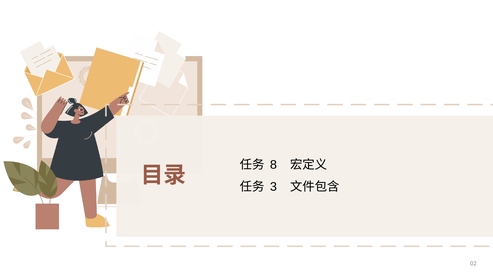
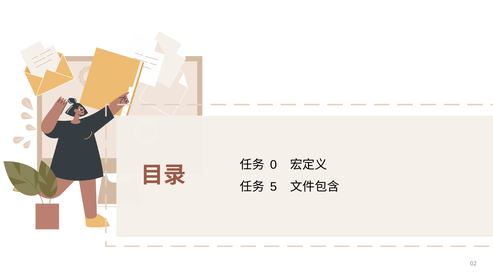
8: 8 -> 0
3: 3 -> 5
